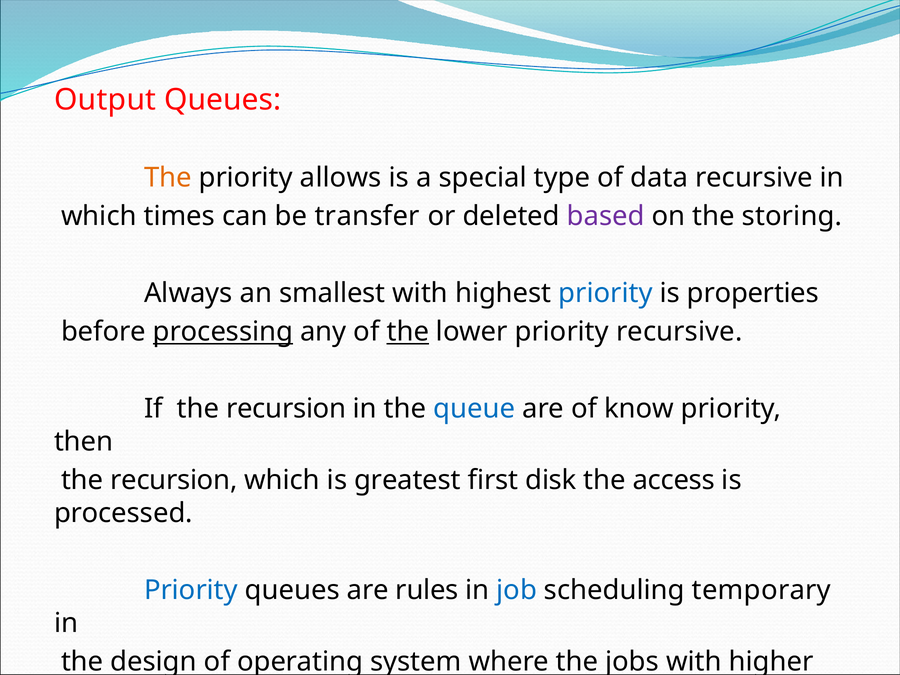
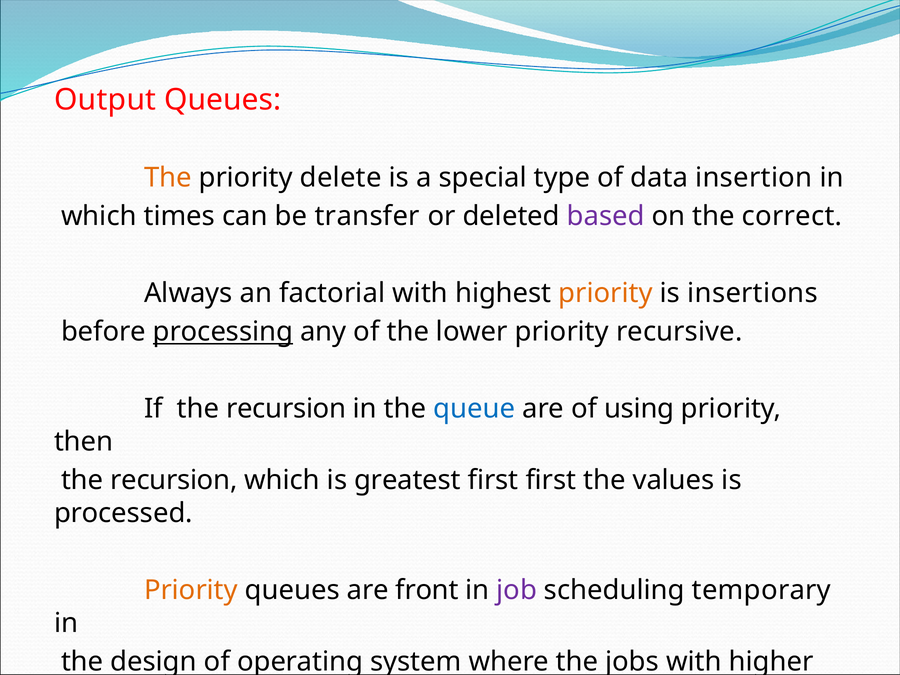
allows: allows -> delete
data recursive: recursive -> insertion
storing: storing -> correct
smallest: smallest -> factorial
priority at (606, 293) colour: blue -> orange
properties: properties -> insertions
the at (408, 332) underline: present -> none
know: know -> using
first disk: disk -> first
access: access -> values
Priority at (191, 590) colour: blue -> orange
rules: rules -> front
job colour: blue -> purple
